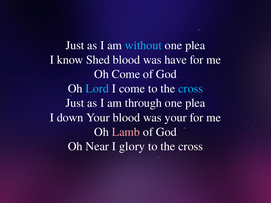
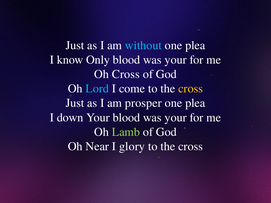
Shed: Shed -> Only
have at (176, 60): have -> your
Oh Come: Come -> Cross
cross at (191, 89) colour: light blue -> yellow
through: through -> prosper
Lamb colour: pink -> light green
